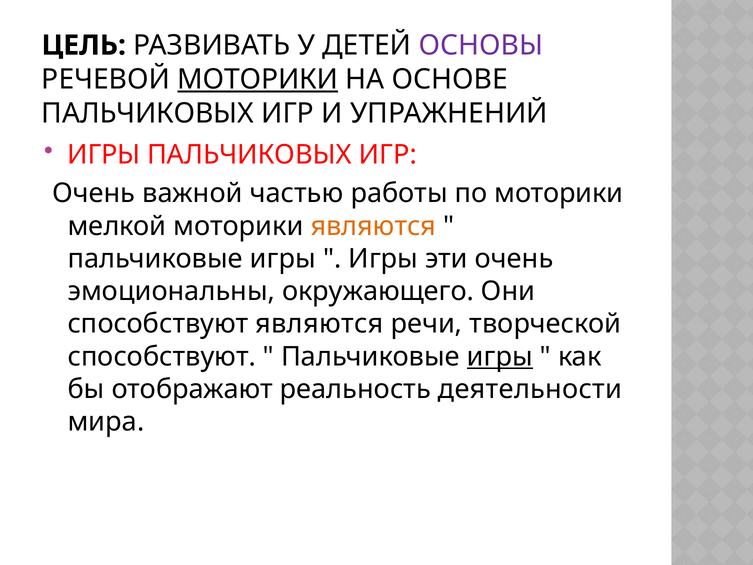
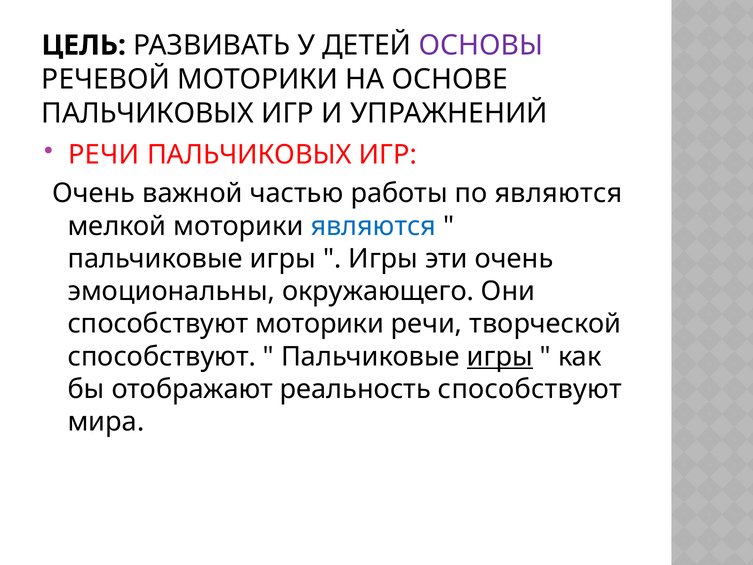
МОТОРИКИ at (258, 79) underline: present -> none
ИГРЫ at (104, 154): ИГРЫ -> РЕЧИ
по моторики: моторики -> являются
являются at (373, 226) colour: orange -> blue
способствуют являются: являются -> моторики
реальность деятельности: деятельности -> способствуют
